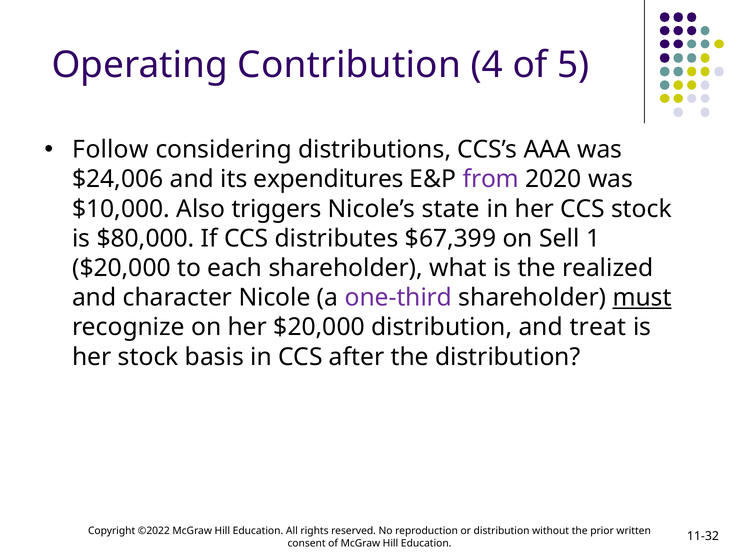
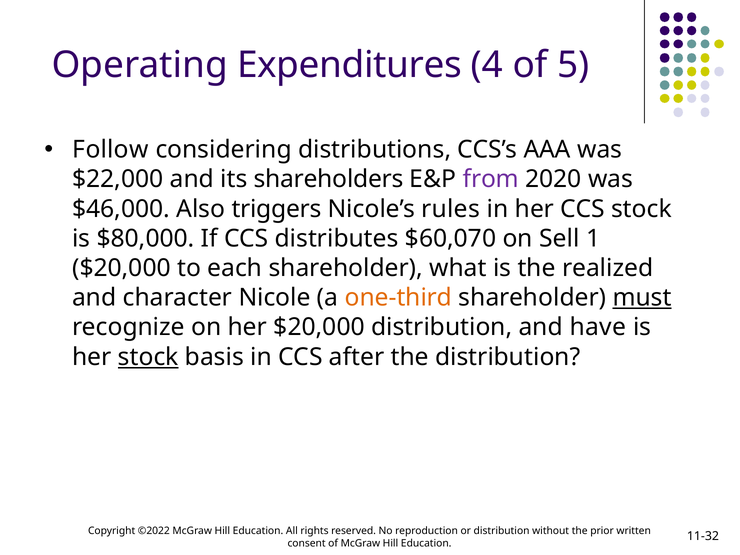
Contribution: Contribution -> Expenditures
$24,006: $24,006 -> $22,000
expenditures: expenditures -> shareholders
$10,000: $10,000 -> $46,000
state: state -> rules
$67,399: $67,399 -> $60,070
one-third colour: purple -> orange
treat: treat -> have
stock at (148, 357) underline: none -> present
